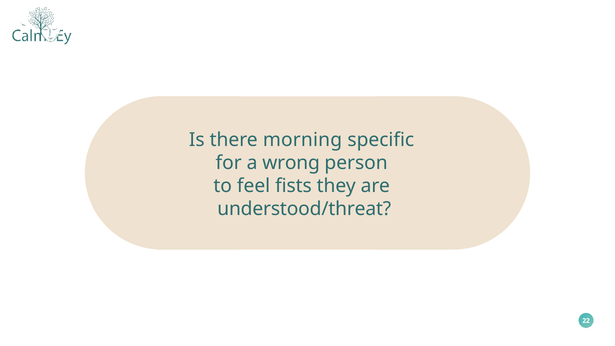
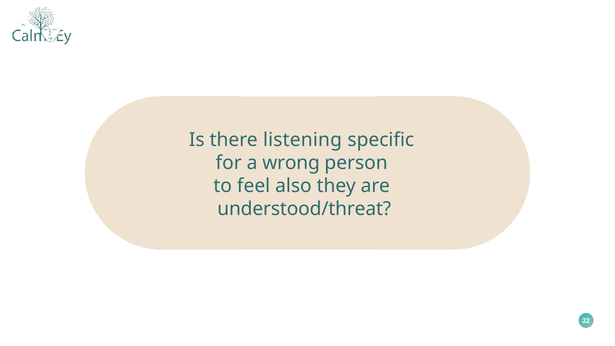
morning: morning -> listening
fists: fists -> also
